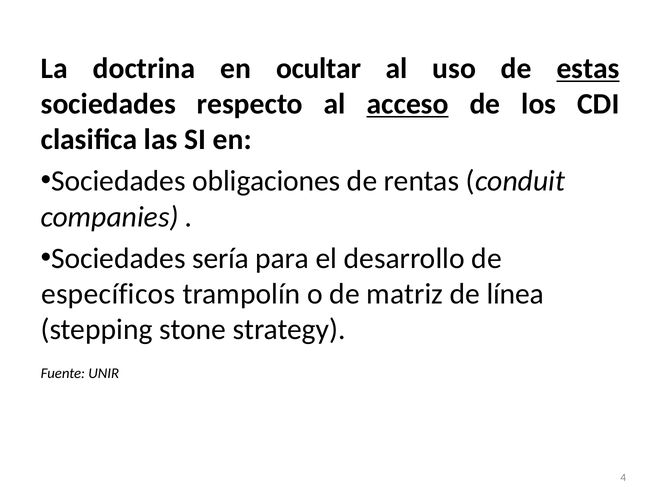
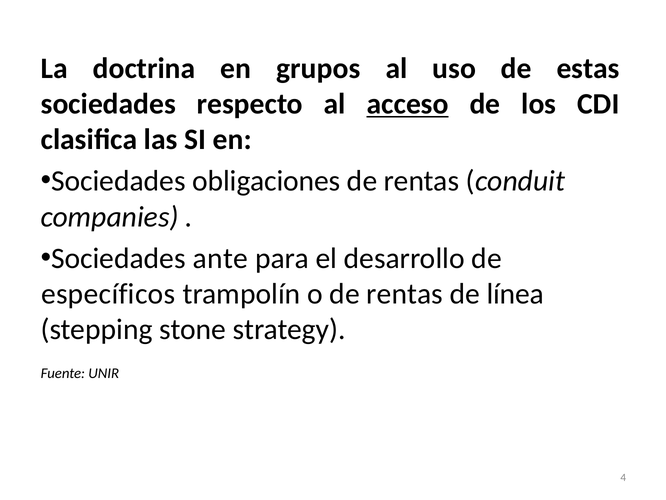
ocultar: ocultar -> grupos
estas underline: present -> none
sería: sería -> ante
o de matriz: matriz -> rentas
